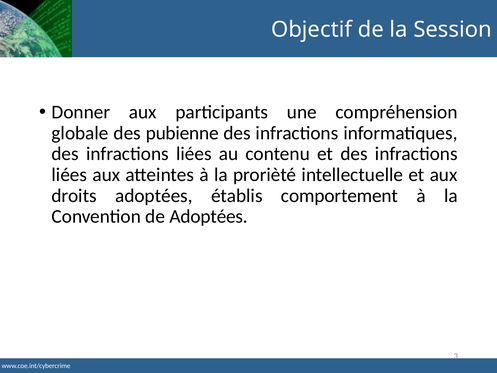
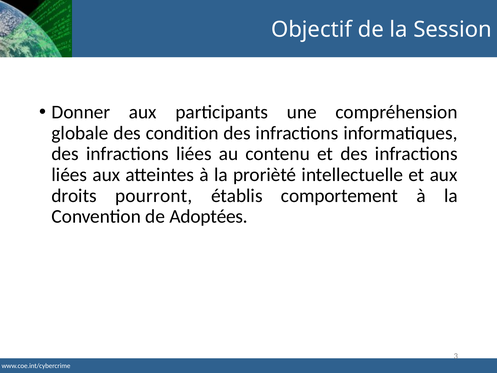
pubienne: pubienne -> condition
droits adoptées: adoptées -> pourront
